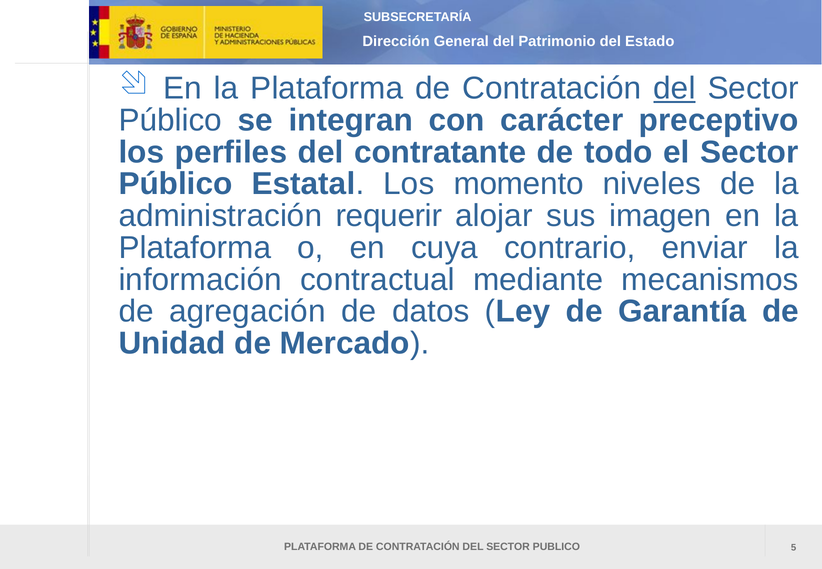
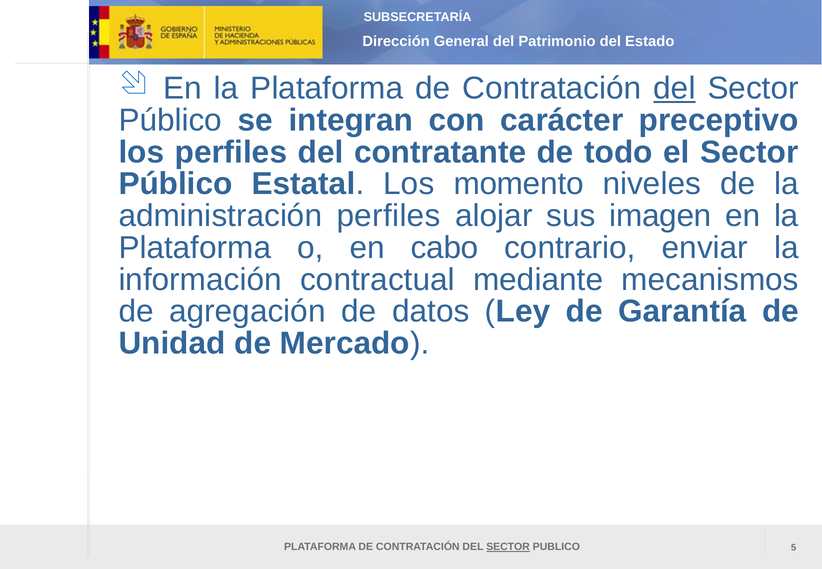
administración requerir: requerir -> perfiles
cuya: cuya -> cabo
SECTOR at (508, 547) underline: none -> present
